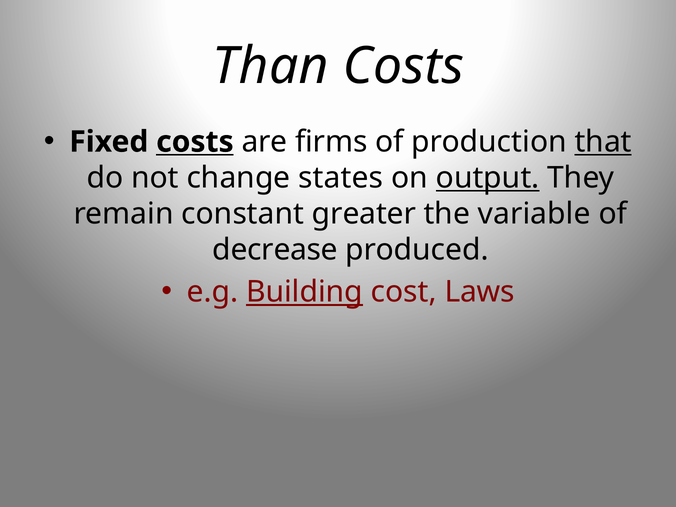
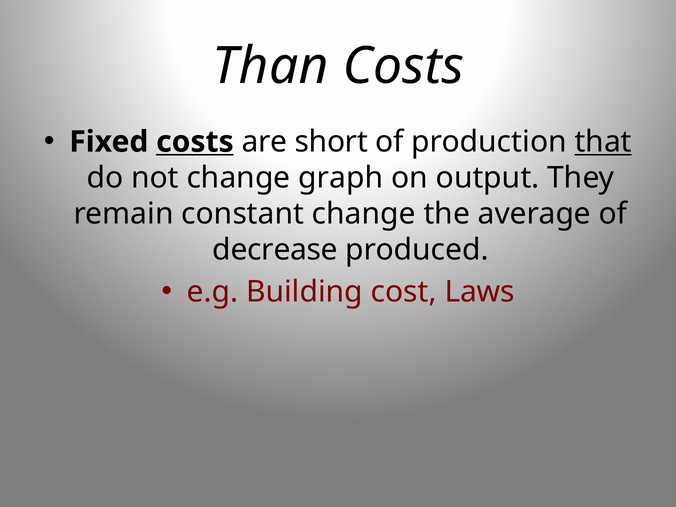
firms: firms -> short
states: states -> graph
output underline: present -> none
constant greater: greater -> change
variable: variable -> average
Building underline: present -> none
